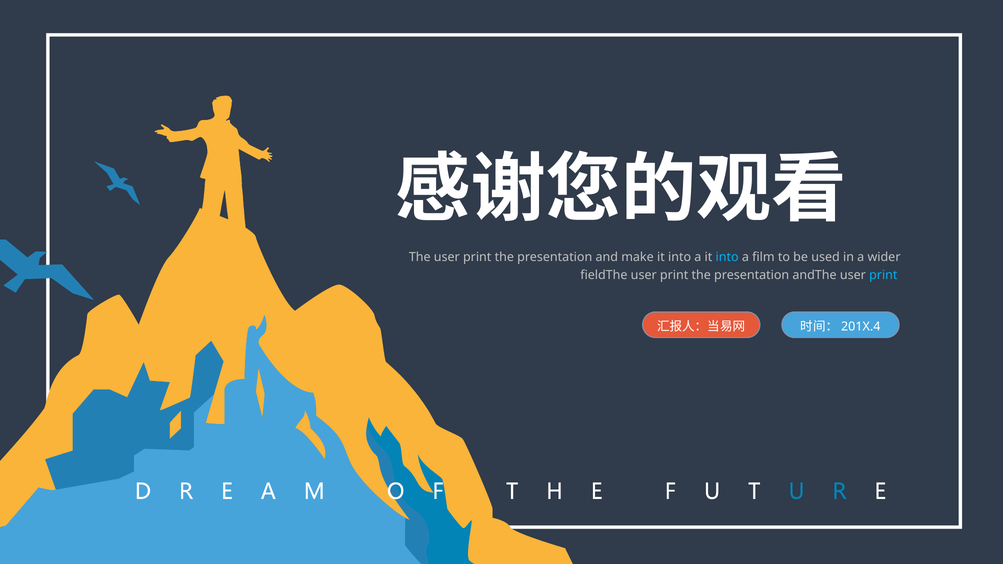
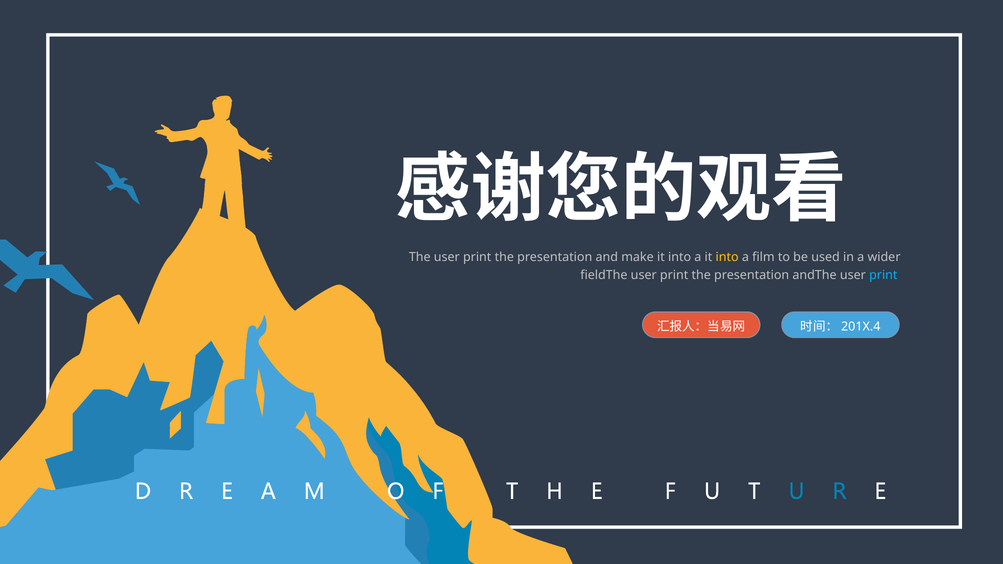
into at (727, 257) colour: light blue -> yellow
